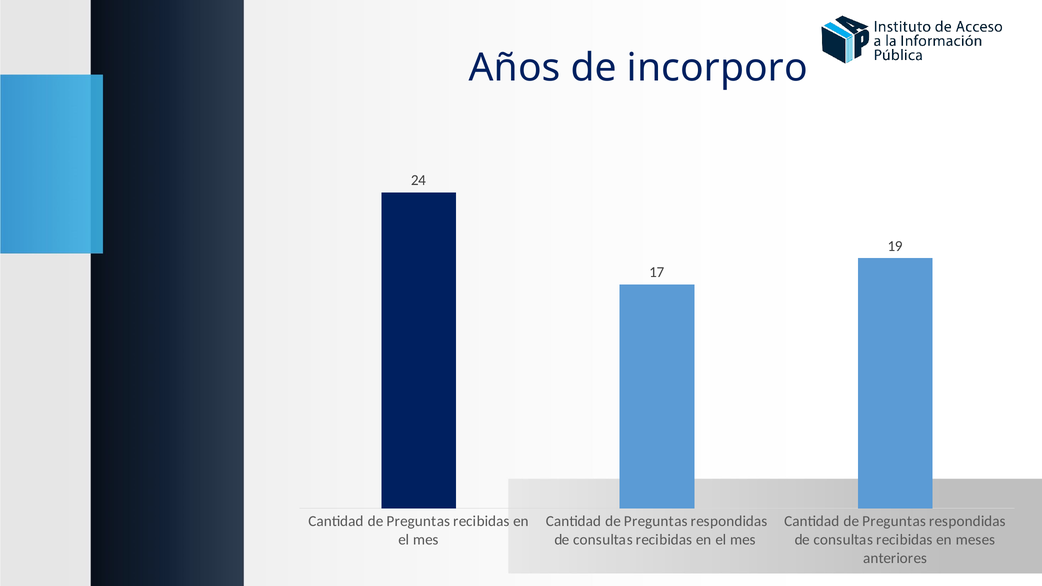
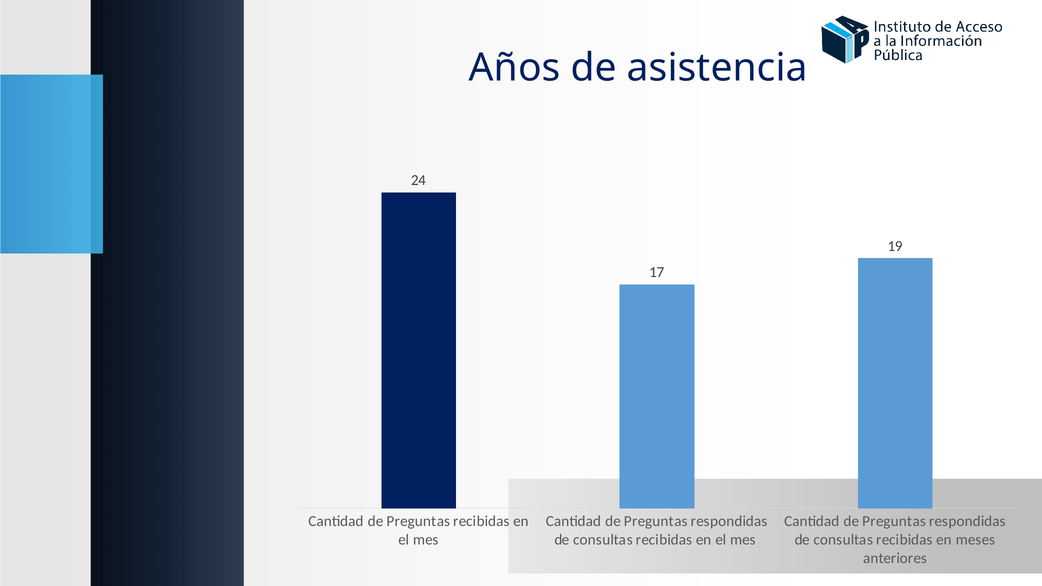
incorporo: incorporo -> asistencia
